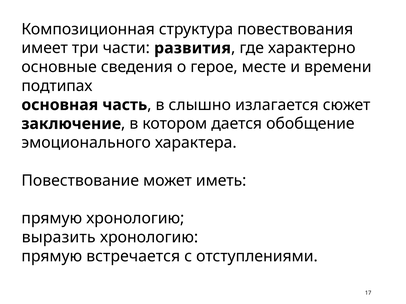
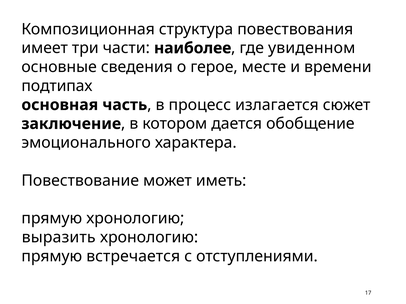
развития: развития -> наиболее
характерно: характерно -> увиденном
слышно: слышно -> процесс
